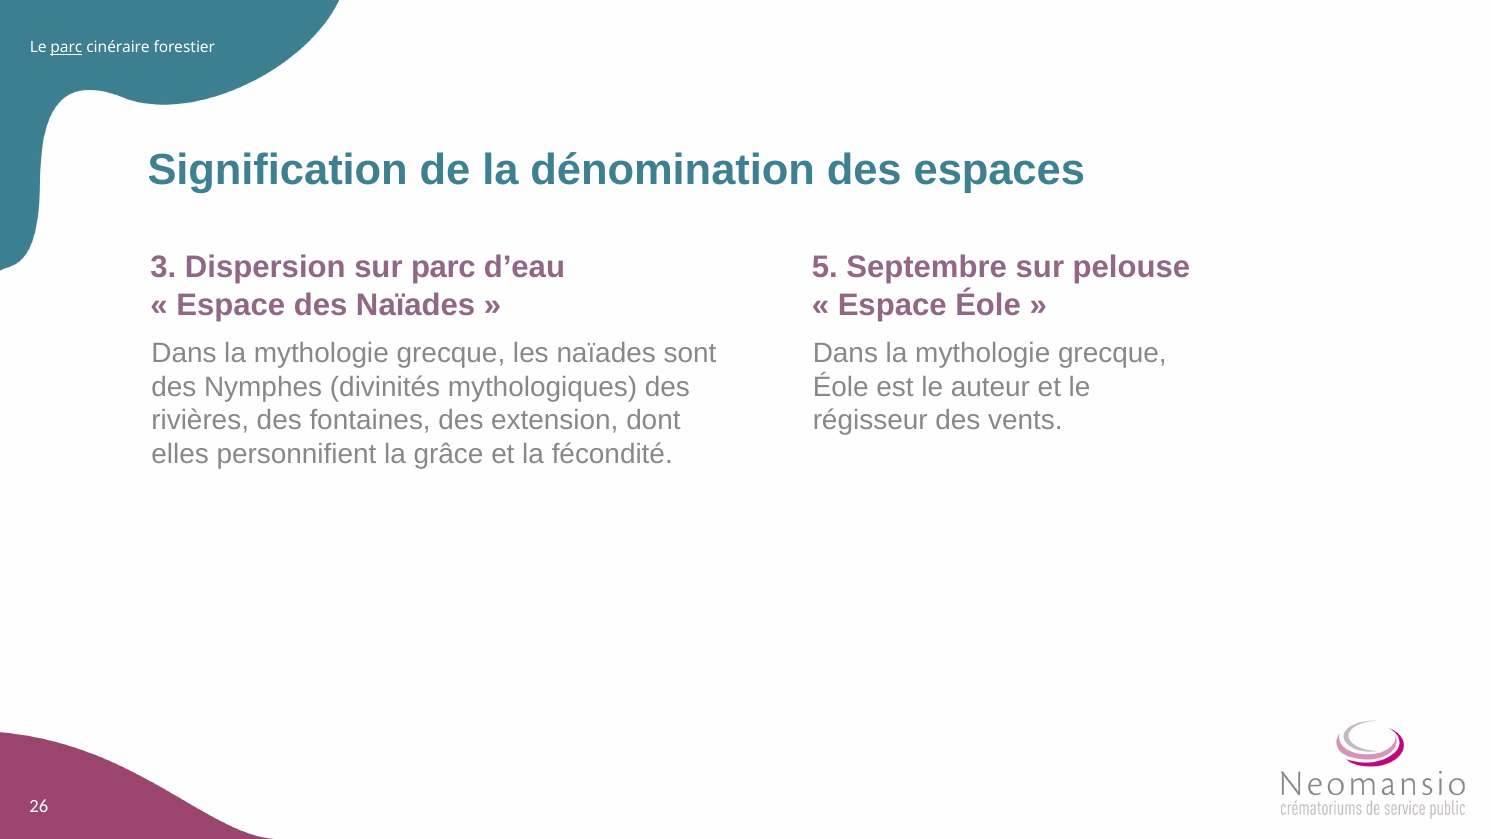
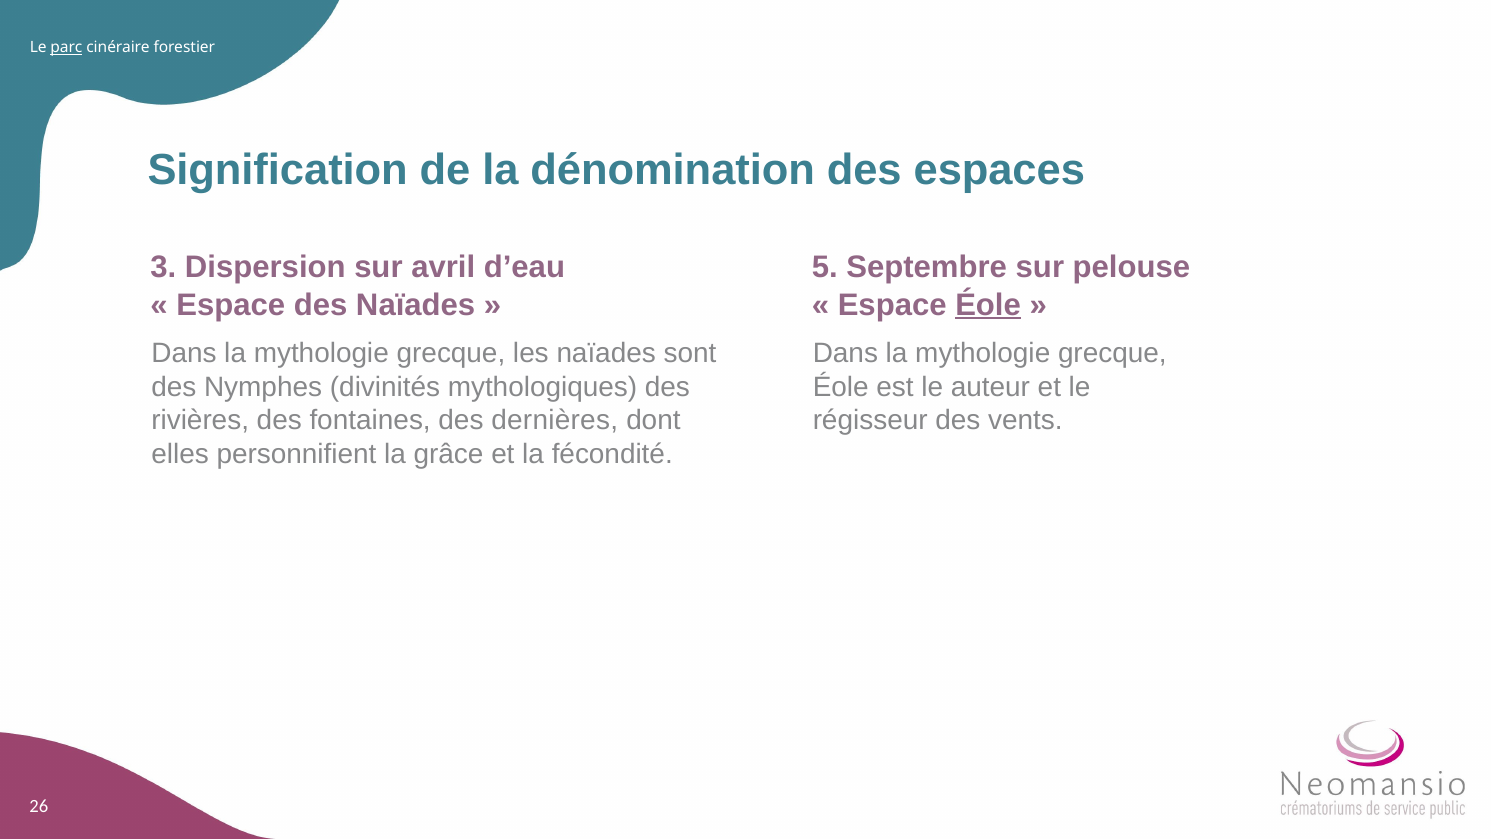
sur parc: parc -> avril
Éole at (988, 305) underline: none -> present
extension: extension -> dernières
